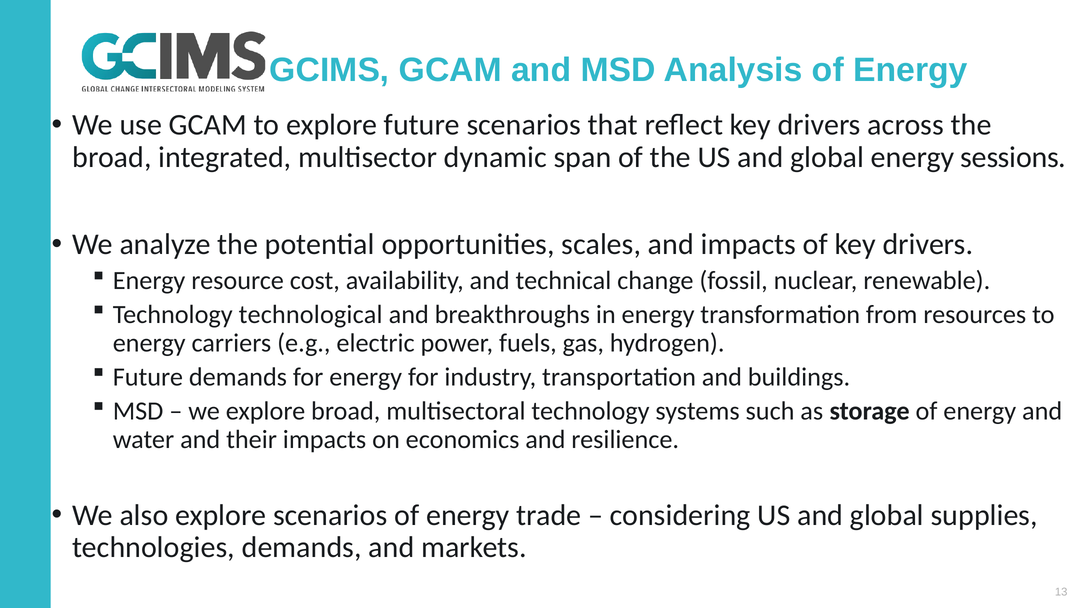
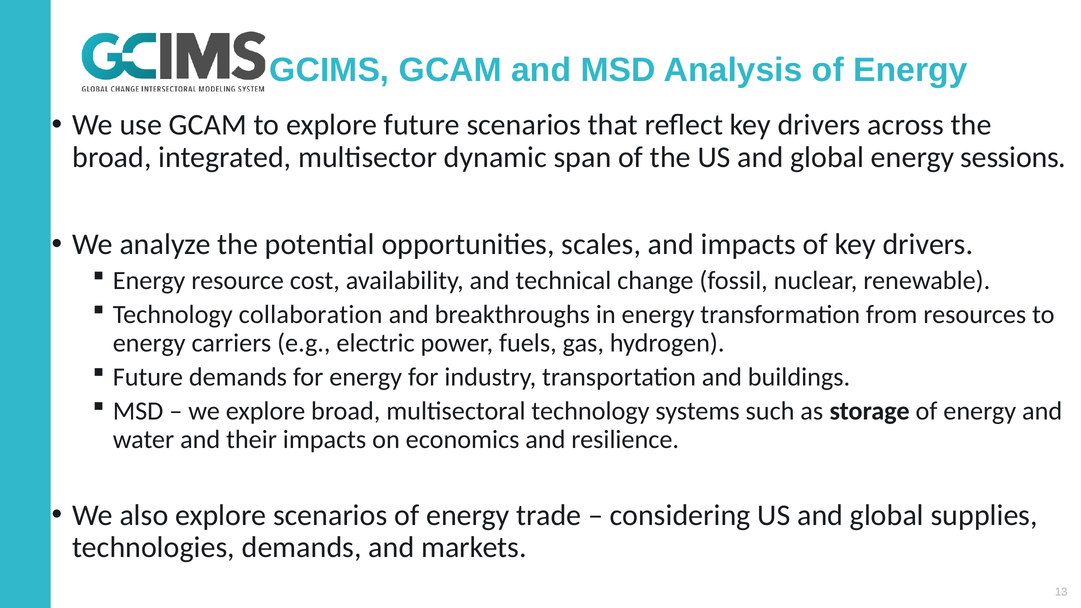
technological: technological -> collaboration
